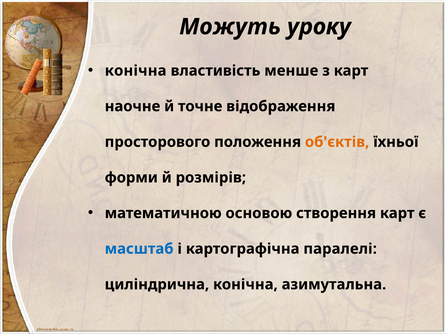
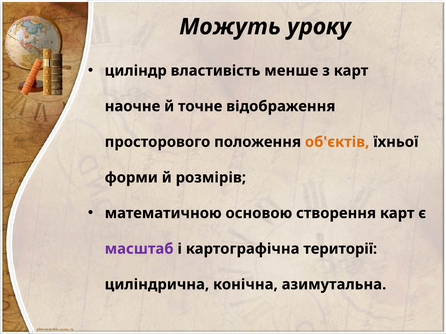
конічна at (136, 71): конічна -> циліндр
масштаб colour: blue -> purple
паралелі: паралелі -> території
